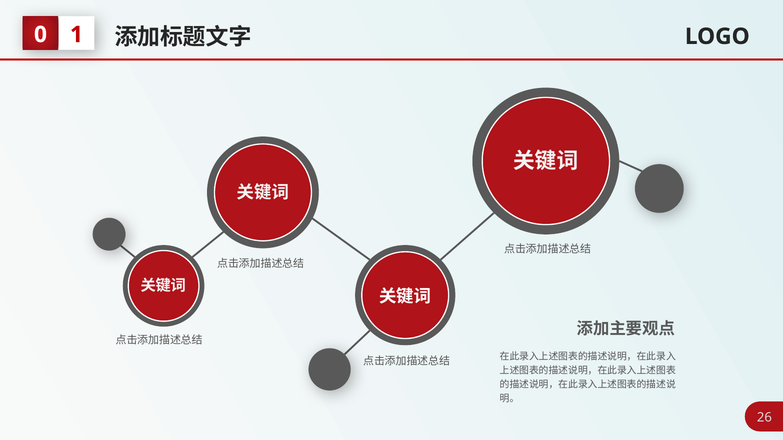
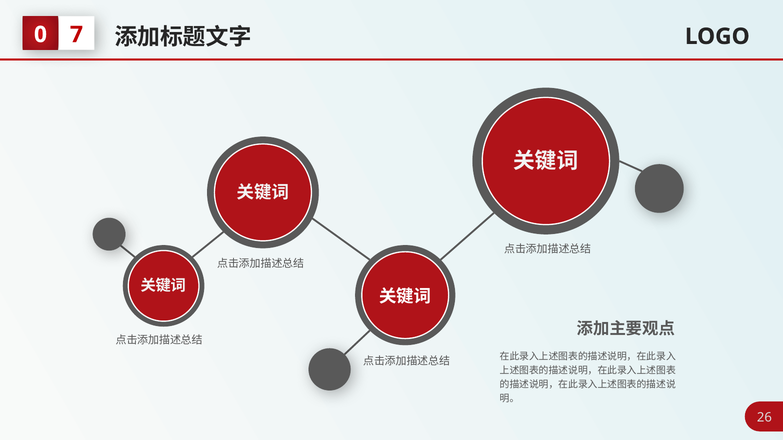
1: 1 -> 7
